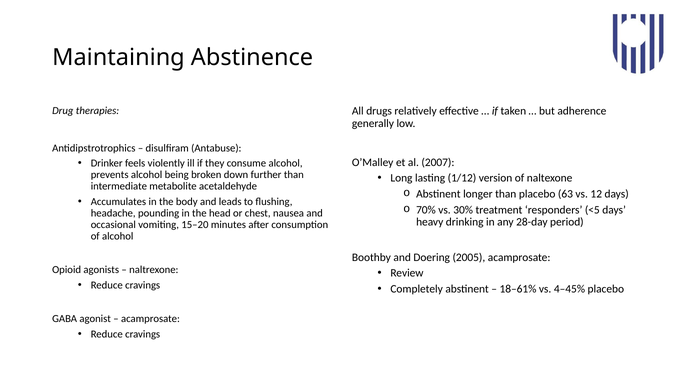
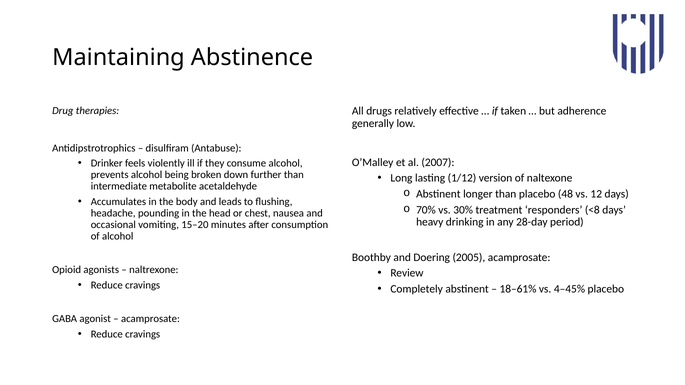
63: 63 -> 48
<5: <5 -> <8
